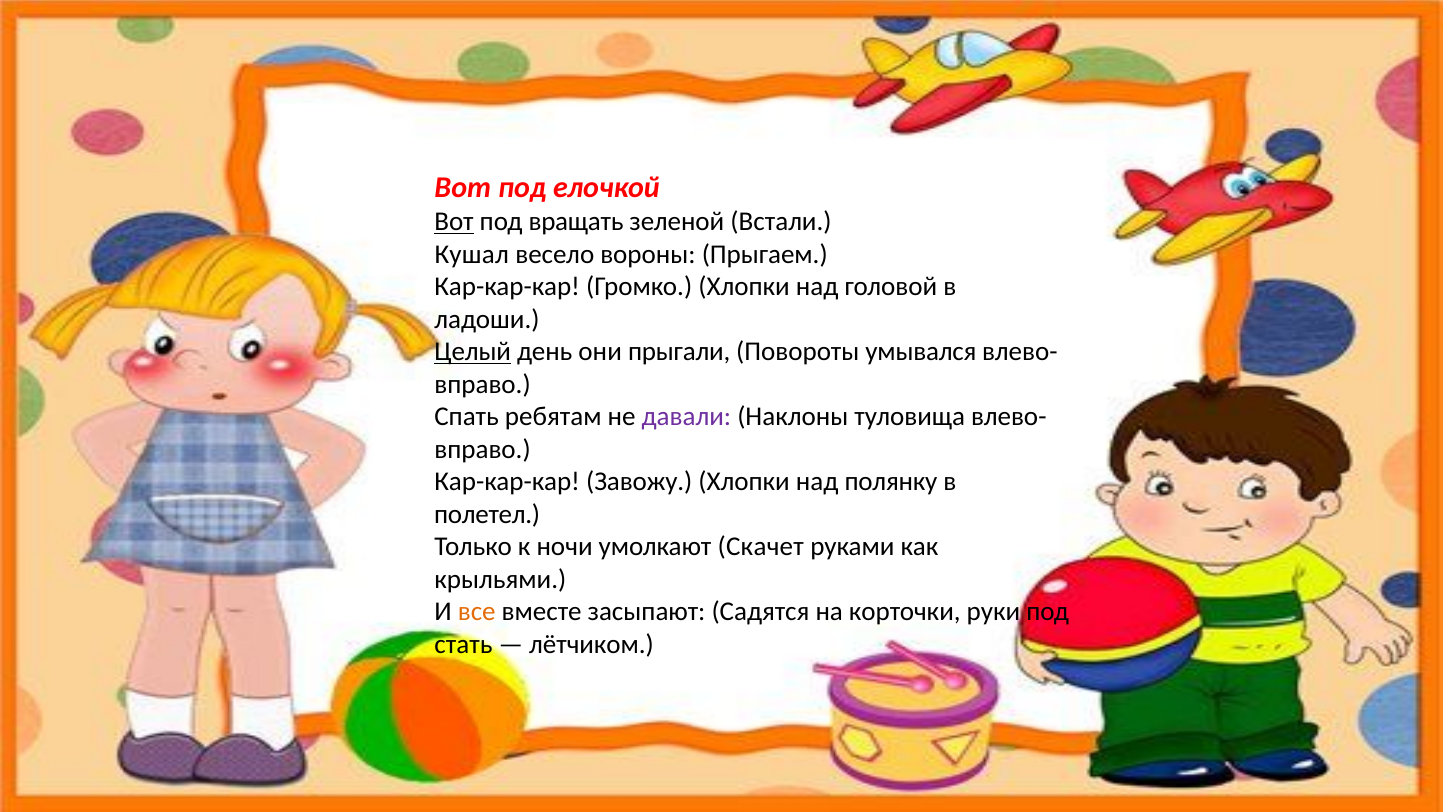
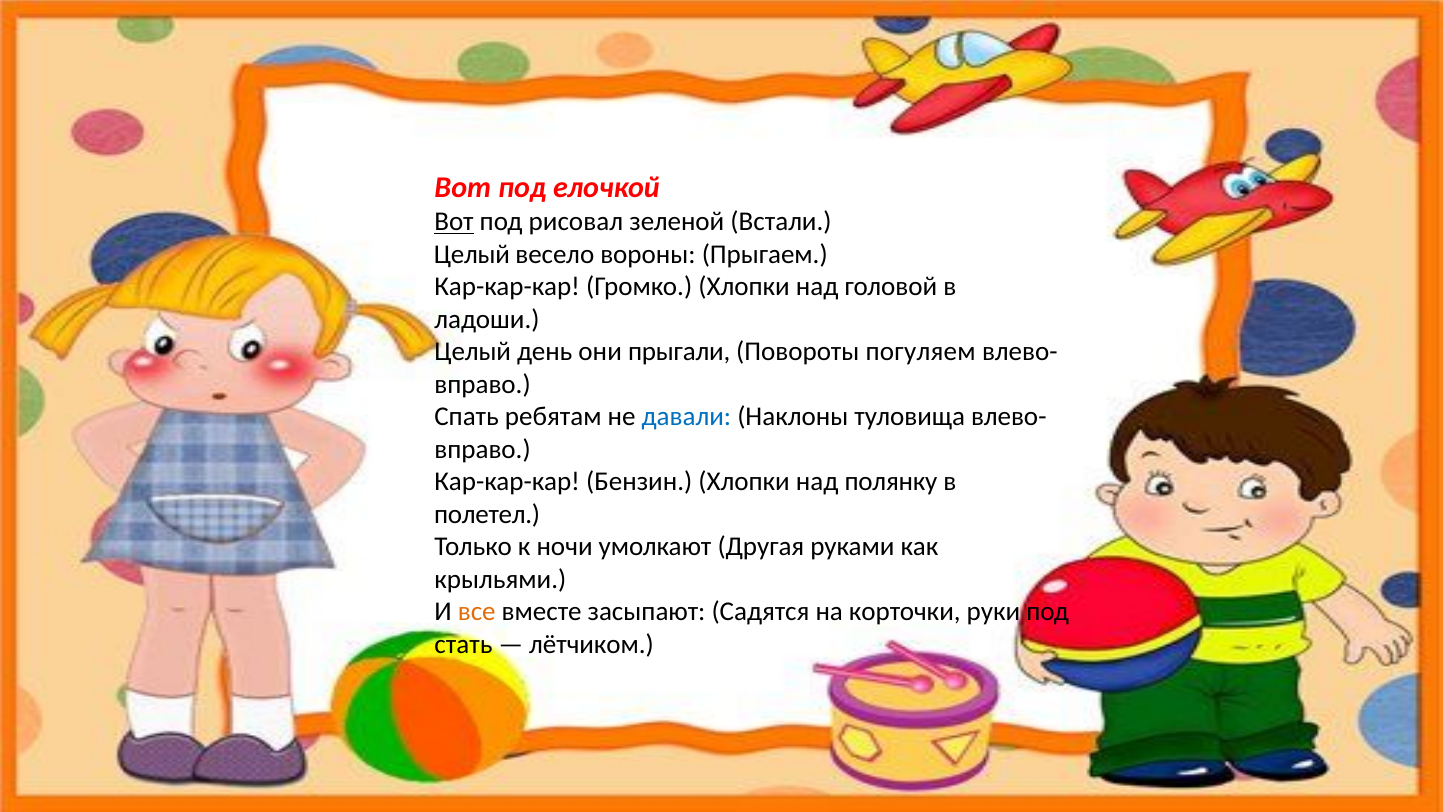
вращать: вращать -> рисовал
Кушал at (472, 254): Кушал -> Целый
Целый at (473, 352) underline: present -> none
умывался: умывался -> погуляем
давали colour: purple -> blue
Завожу: Завожу -> Бензин
Скачет: Скачет -> Другая
